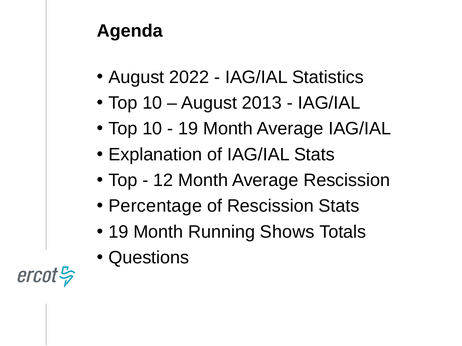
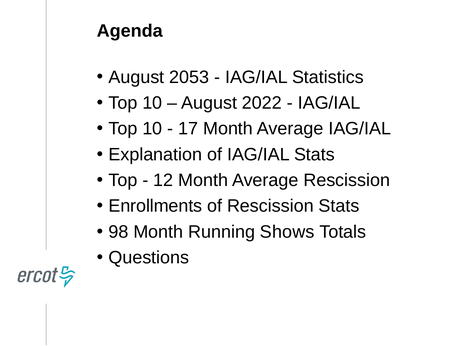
2022: 2022 -> 2053
2013: 2013 -> 2022
19 at (188, 129): 19 -> 17
Percentage: Percentage -> Enrollments
19 at (118, 232): 19 -> 98
